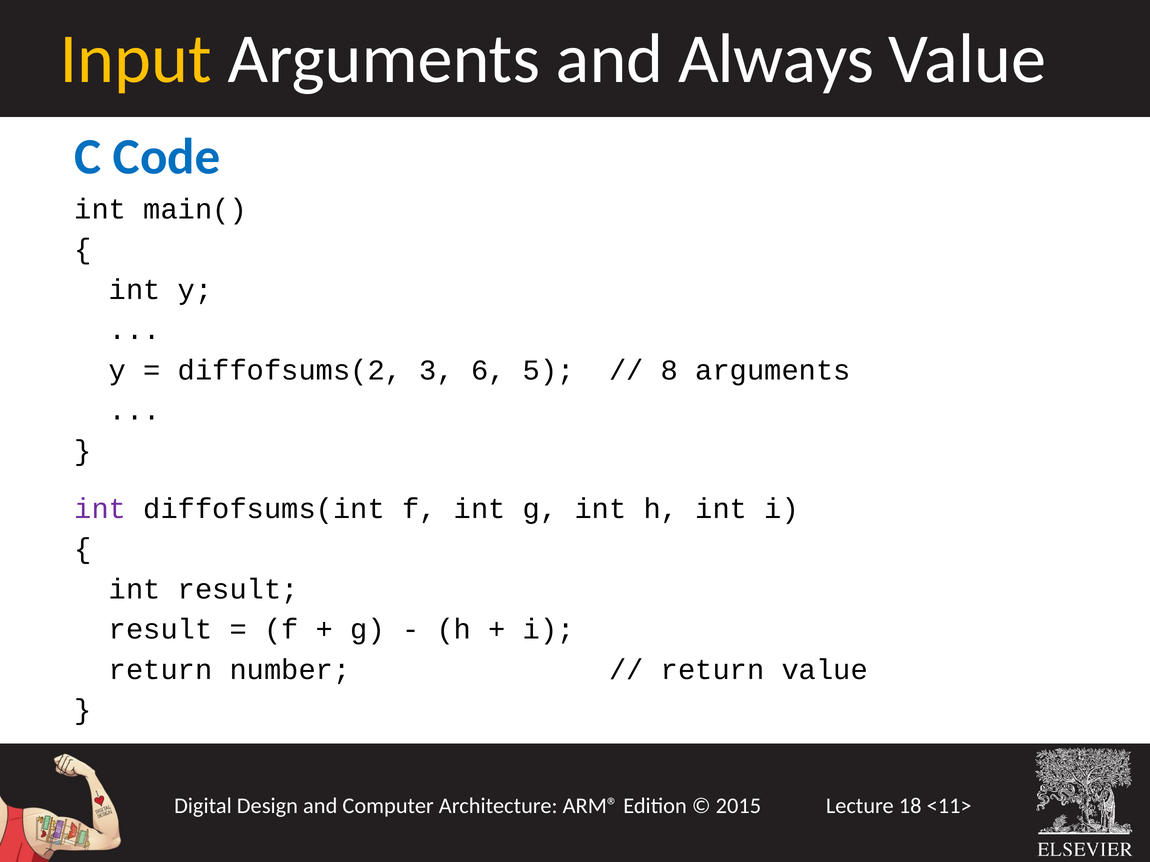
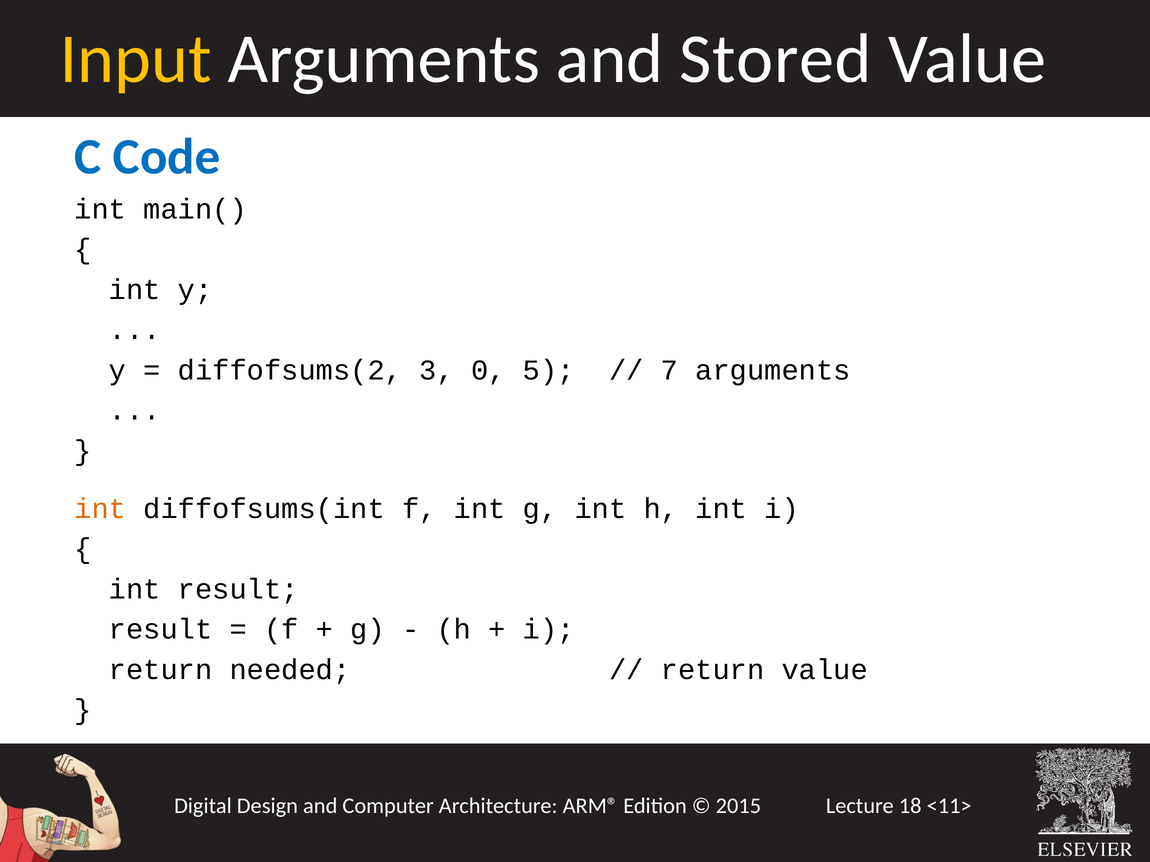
Always: Always -> Stored
6: 6 -> 0
8: 8 -> 7
int at (100, 509) colour: purple -> orange
number: number -> needed
